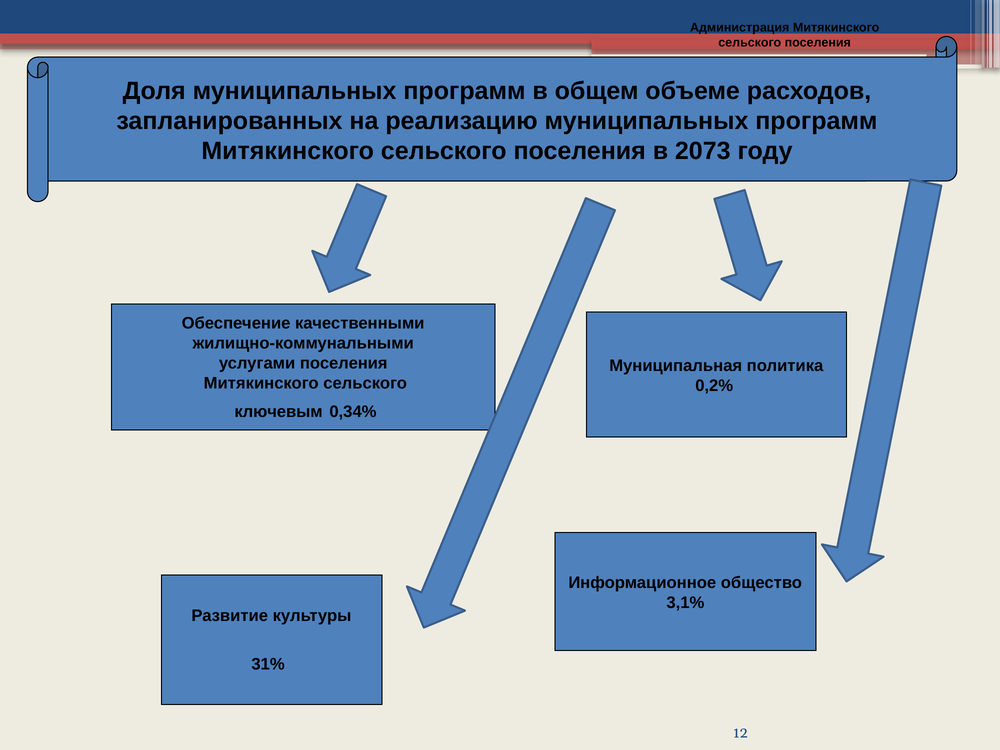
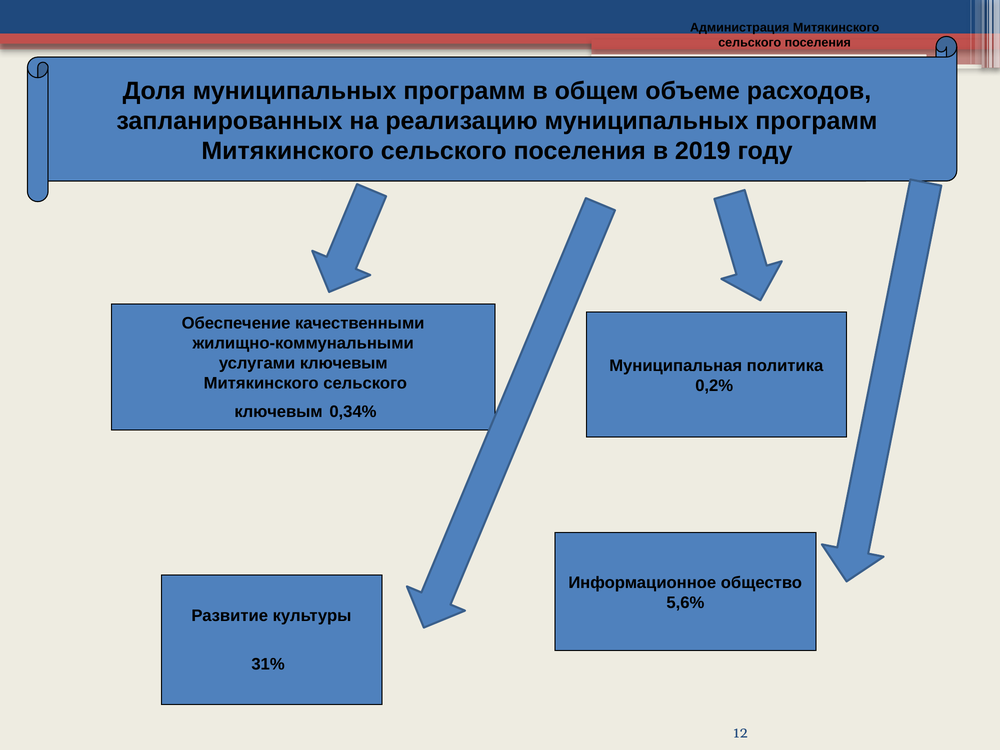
2073: 2073 -> 2019
услугами поселения: поселения -> ключевым
3,1%: 3,1% -> 5,6%
